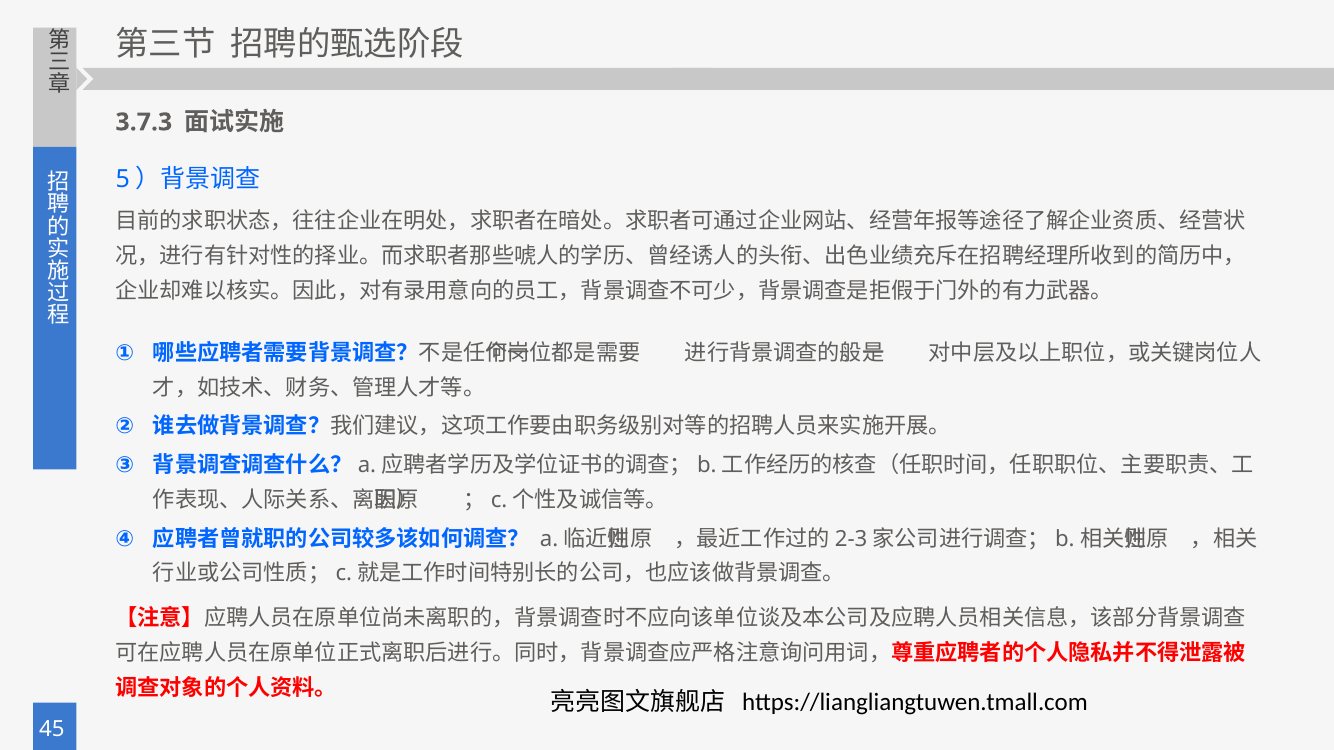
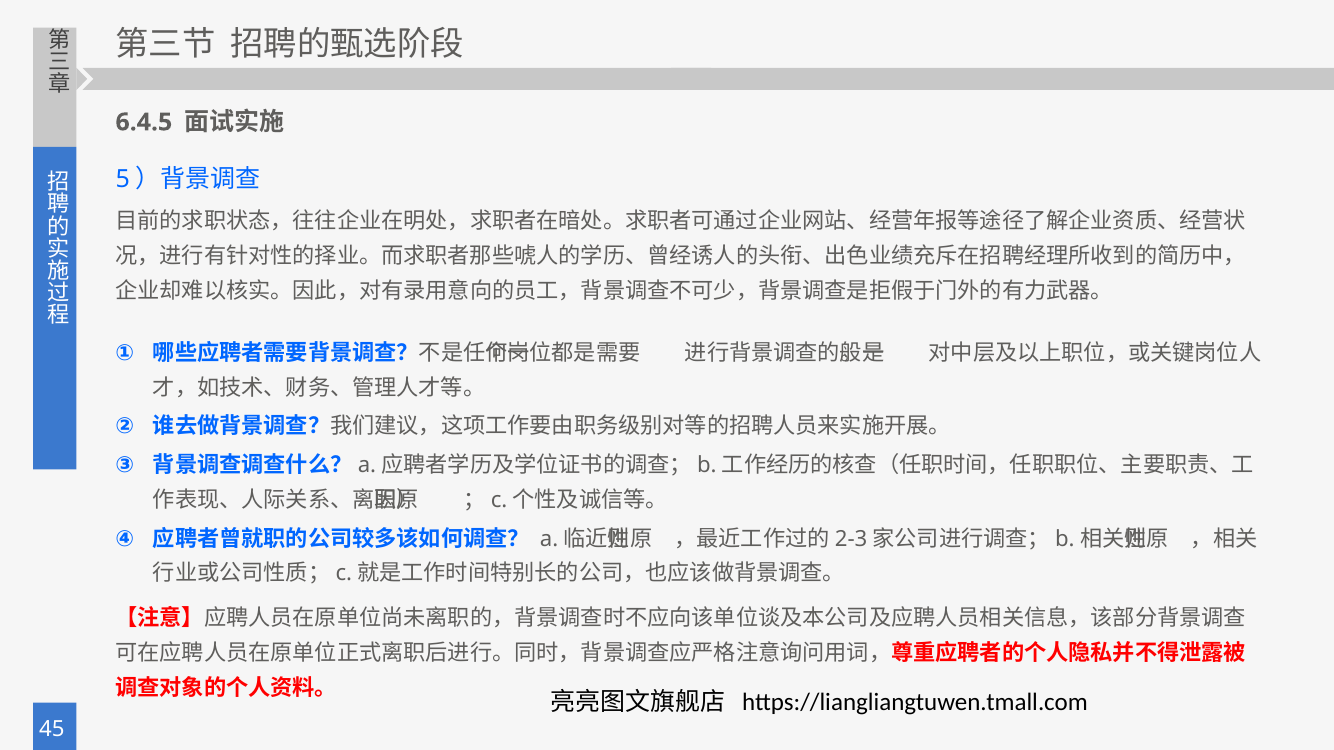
3.7.3: 3.7.3 -> 6.4.5
